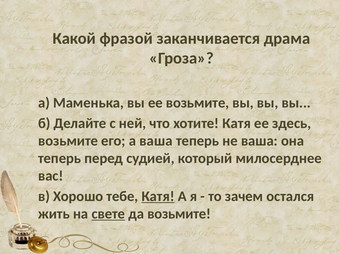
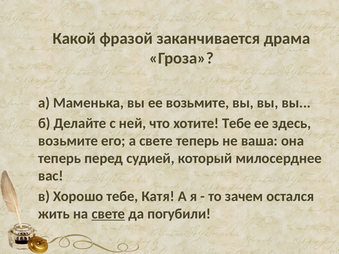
хотите Катя: Катя -> Тебе
а ваша: ваша -> свете
Катя at (158, 197) underline: present -> none
да возьмите: возьмите -> погубили
